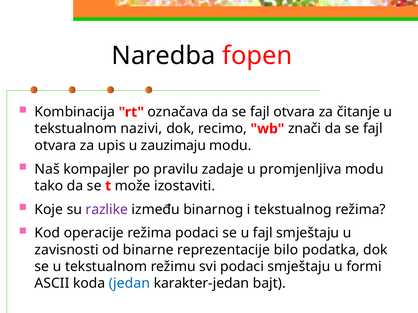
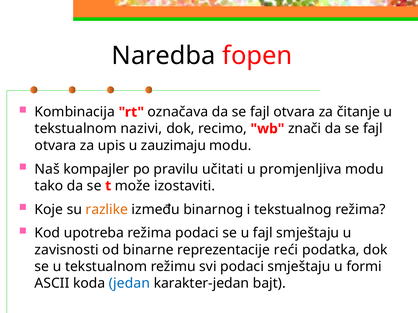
zadaje: zadaje -> učitati
razlike colour: purple -> orange
operacije: operacije -> upotreba
bilo: bilo -> reći
